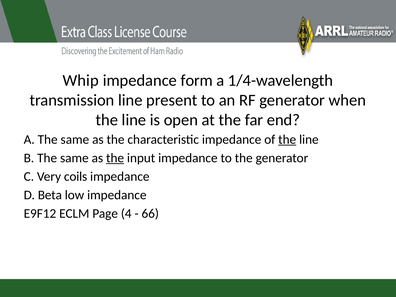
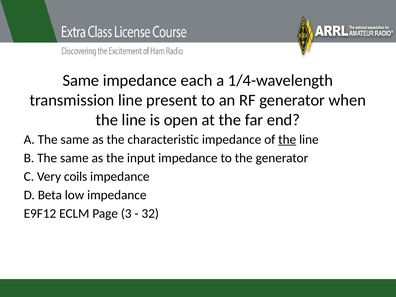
Whip at (81, 80): Whip -> Same
form: form -> each
the at (115, 158) underline: present -> none
4: 4 -> 3
66: 66 -> 32
